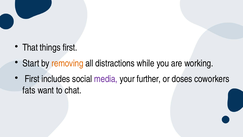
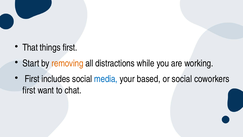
media colour: purple -> blue
further: further -> based
or doses: doses -> social
fats at (29, 90): fats -> first
